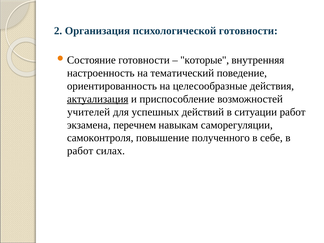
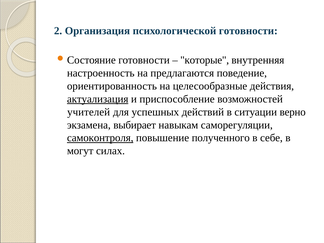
тематический: тематический -> предлагаются
ситуации работ: работ -> верно
перечнем: перечнем -> выбирает
самоконтроля underline: none -> present
работ at (80, 151): работ -> могут
